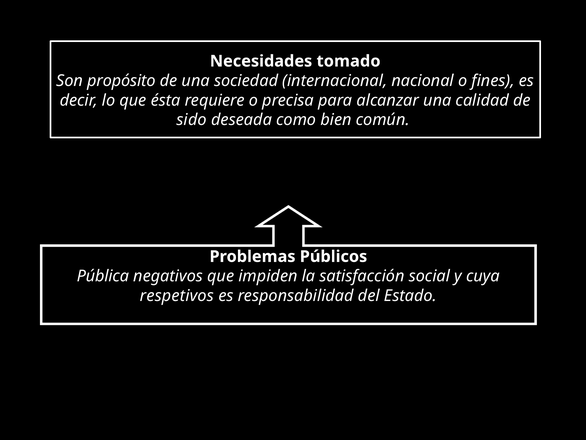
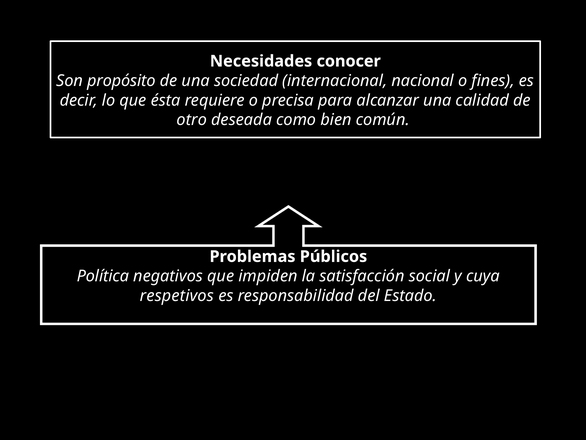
tomado: tomado -> conocer
sido: sido -> otro
Pública: Pública -> Política
